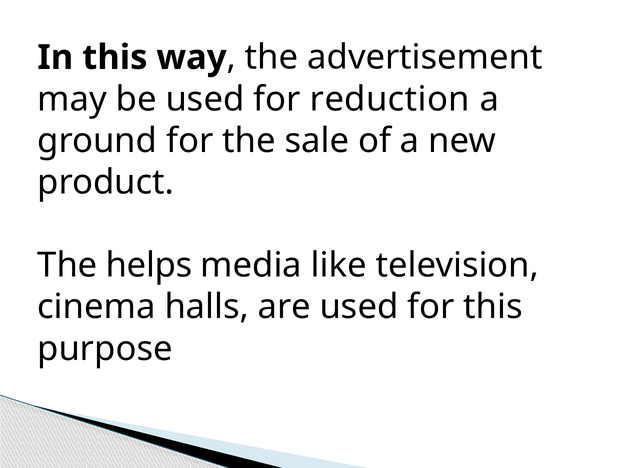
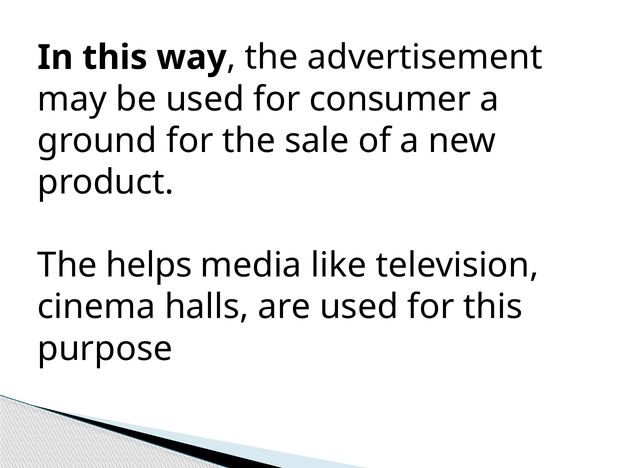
reduction: reduction -> consumer
